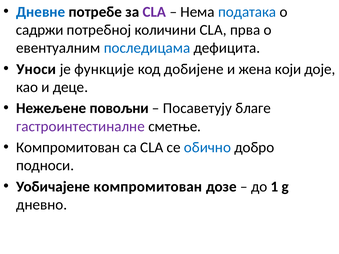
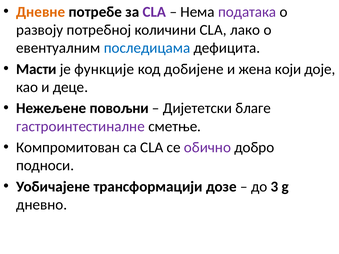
Дневне colour: blue -> orange
података colour: blue -> purple
садржи: садржи -> развоју
прва: прва -> лако
Уноси: Уноси -> Масти
Посаветују: Посаветују -> Дијететски
обично colour: blue -> purple
Уобичајене компромитован: компромитован -> трансформацији
1: 1 -> 3
